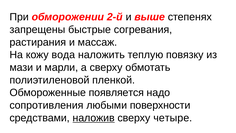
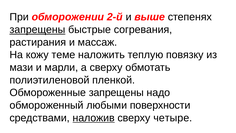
запрещены at (37, 30) underline: none -> present
вода: вода -> теме
Обмороженные появляется: появляется -> запрещены
сопротивления: сопротивления -> обмороженный
